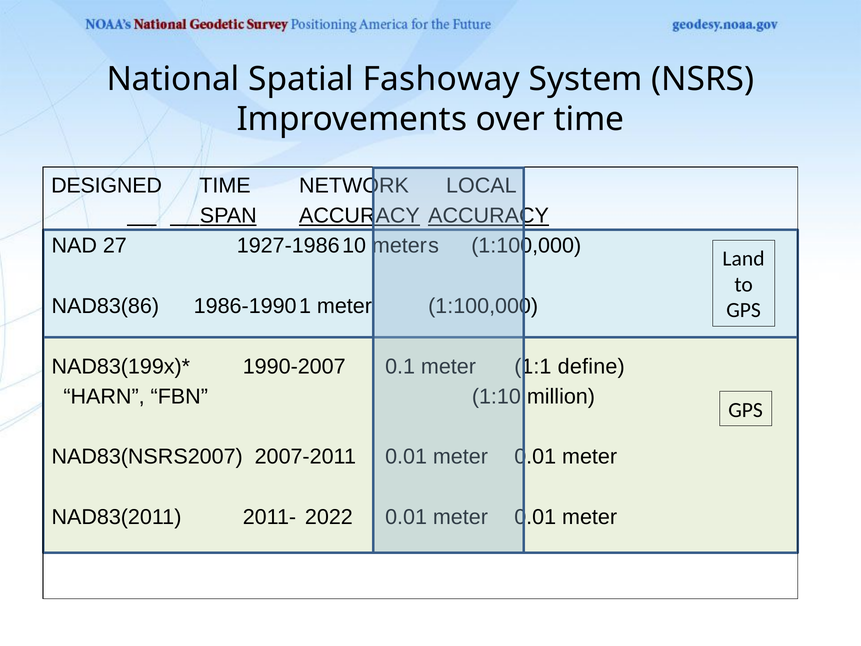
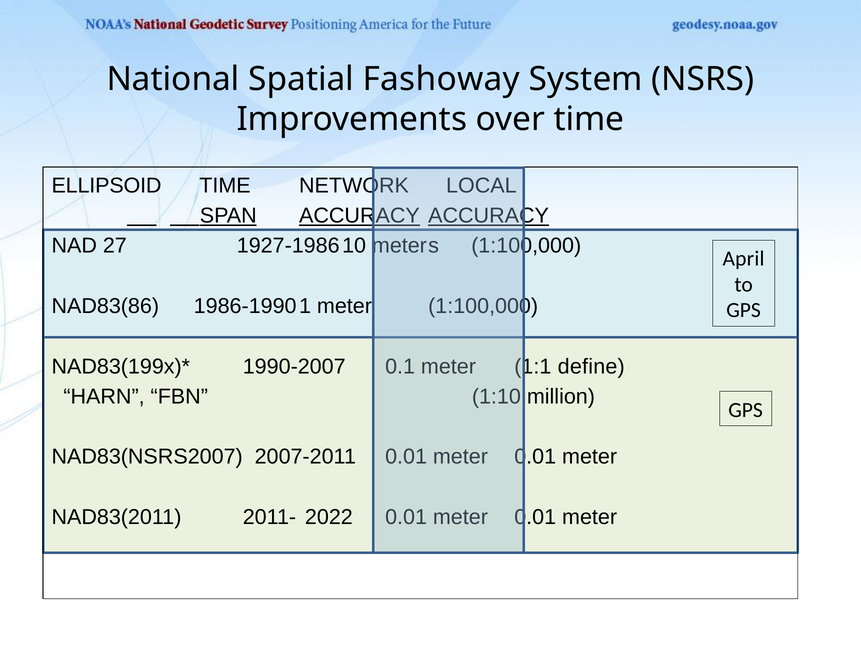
DESIGNED: DESIGNED -> ELLIPSOID
Land: Land -> April
